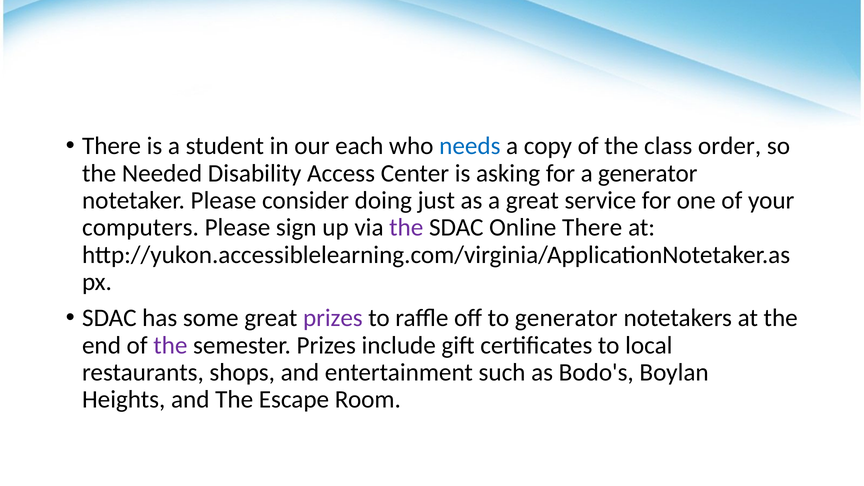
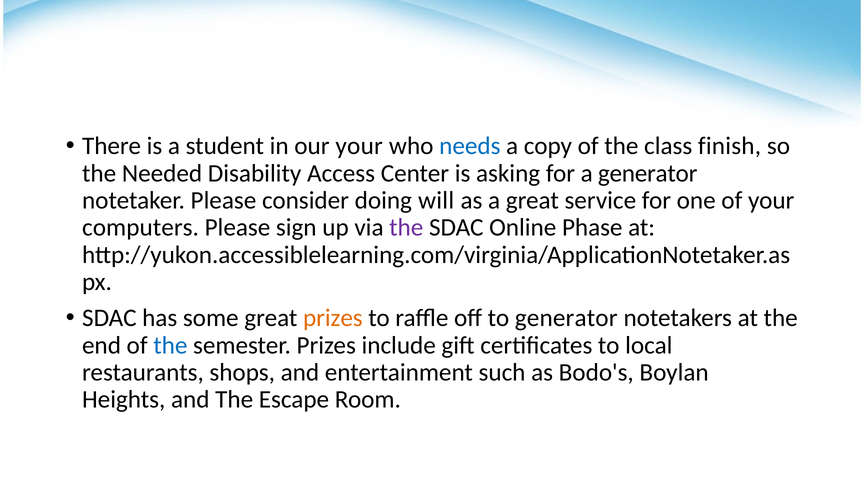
our each: each -> your
order: order -> finish
just: just -> will
Online There: There -> Phase
prizes at (333, 318) colour: purple -> orange
the at (170, 345) colour: purple -> blue
